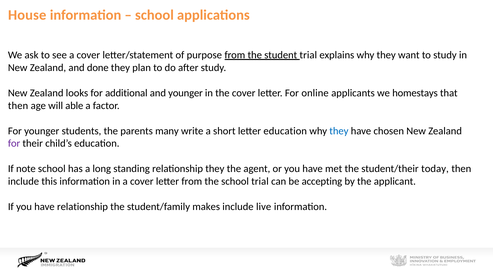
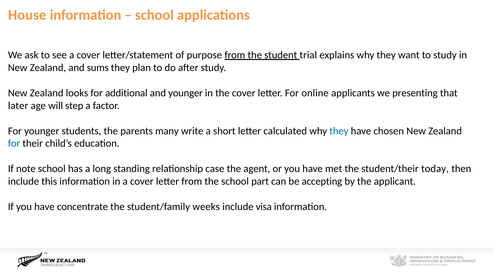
done: done -> sums
homestays: homestays -> presenting
then at (18, 106): then -> later
able: able -> step
letter education: education -> calculated
for at (14, 144) colour: purple -> blue
relationship they: they -> case
school trial: trial -> part
have relationship: relationship -> concentrate
makes: makes -> weeks
live: live -> visa
